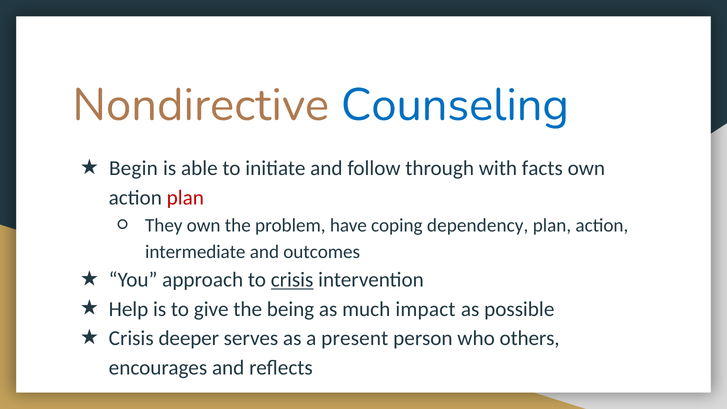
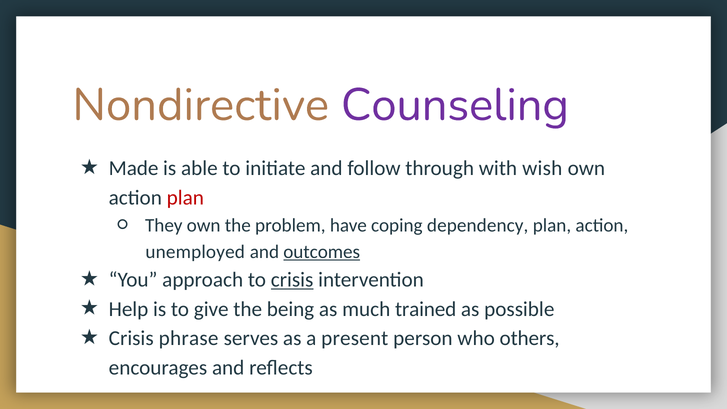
Counseling colour: blue -> purple
Begin: Begin -> Made
facts: facts -> wish
intermediate: intermediate -> unemployed
outcomes underline: none -> present
impact: impact -> trained
deeper: deeper -> phrase
